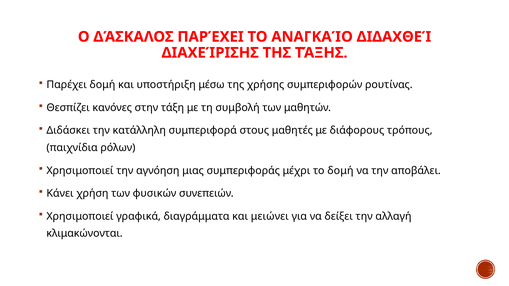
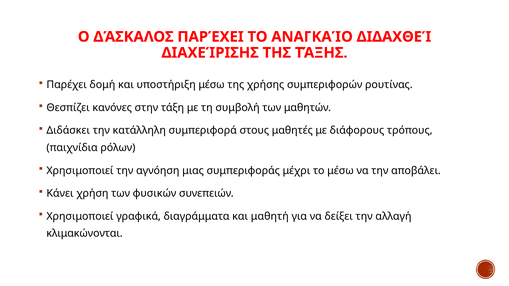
το δομή: δομή -> μέσω
μειώνει: μειώνει -> μαθητή
